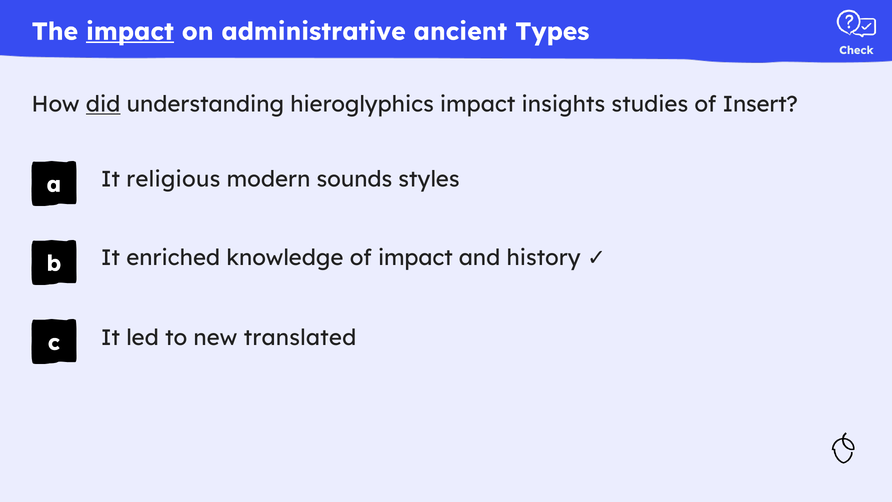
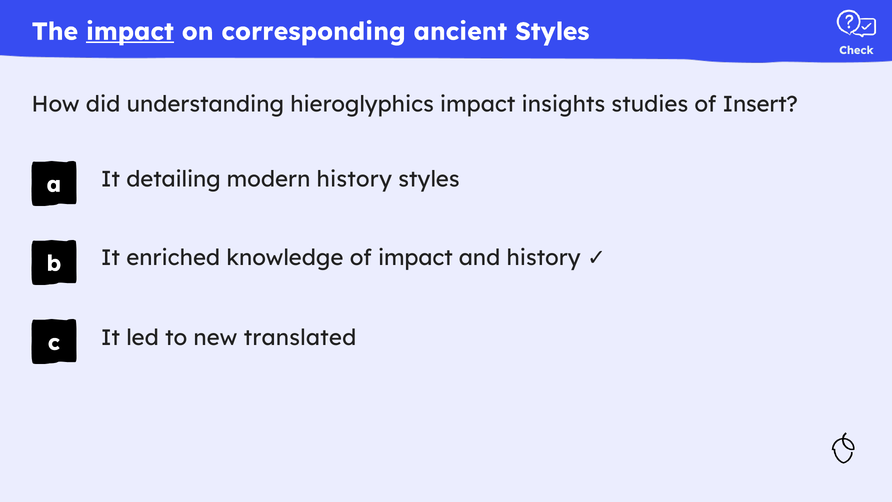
administrative: administrative -> corresponding
ancient Types: Types -> Styles
did underline: present -> none
religious: religious -> detailing
modern sounds: sounds -> history
